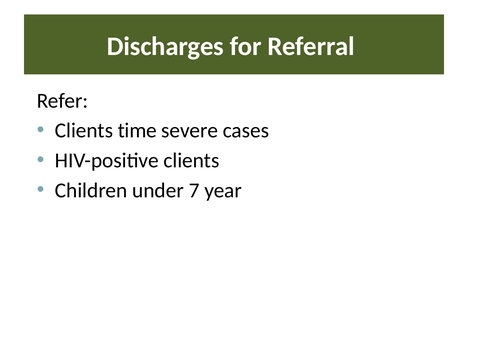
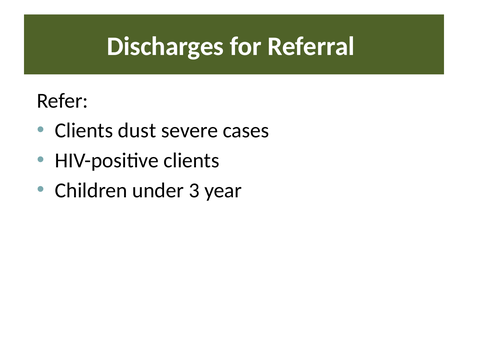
time: time -> dust
7: 7 -> 3
